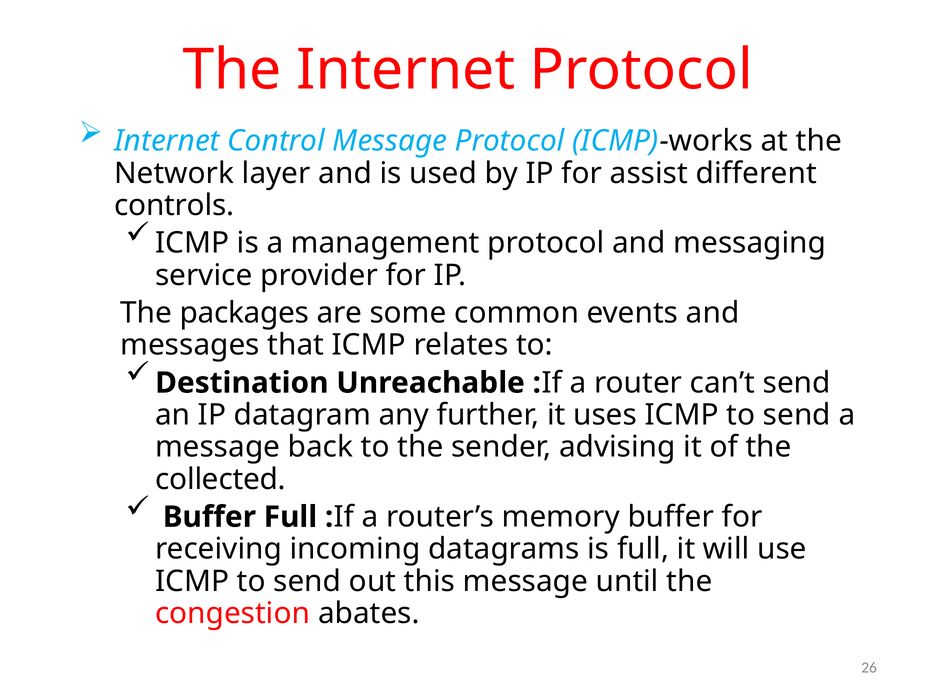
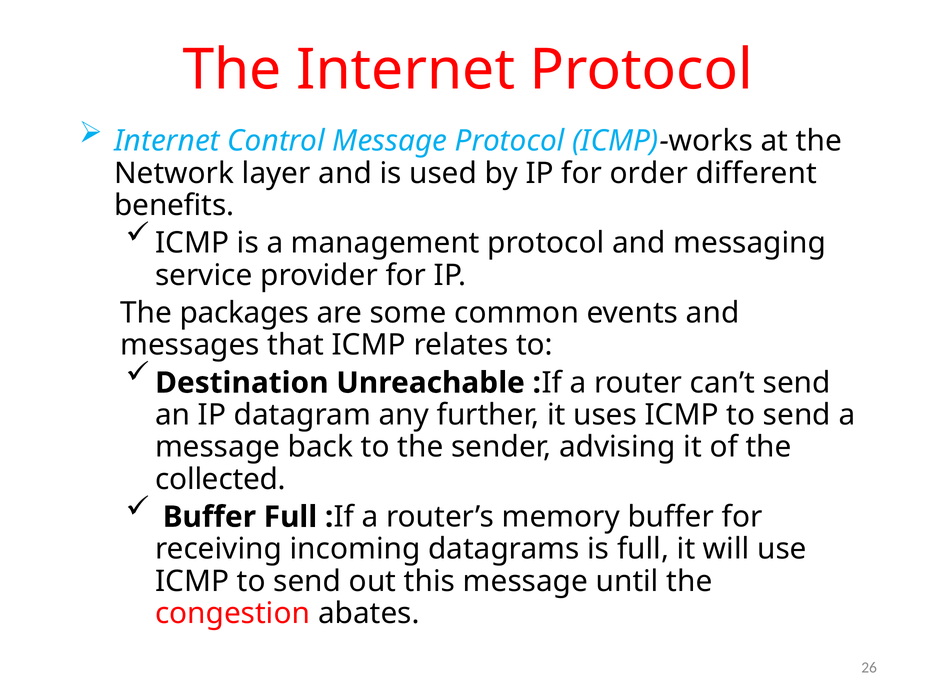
assist: assist -> order
controls: controls -> benefits
